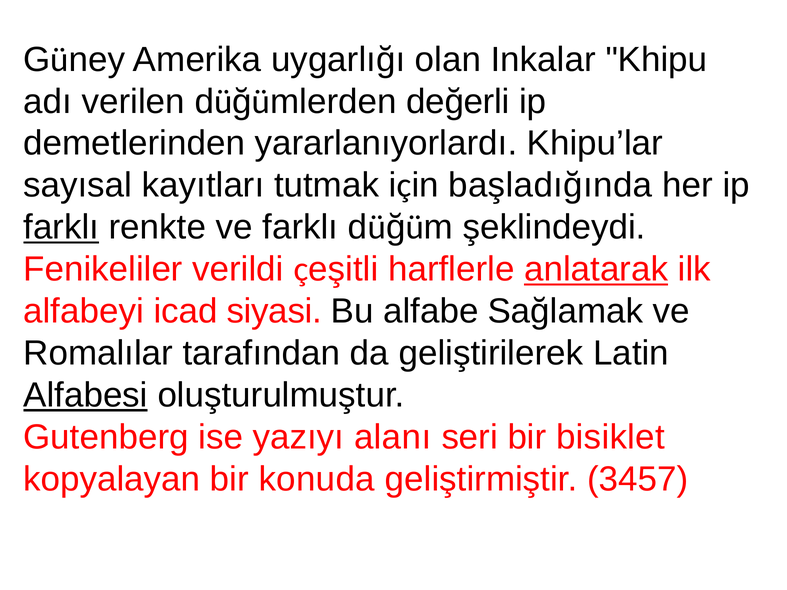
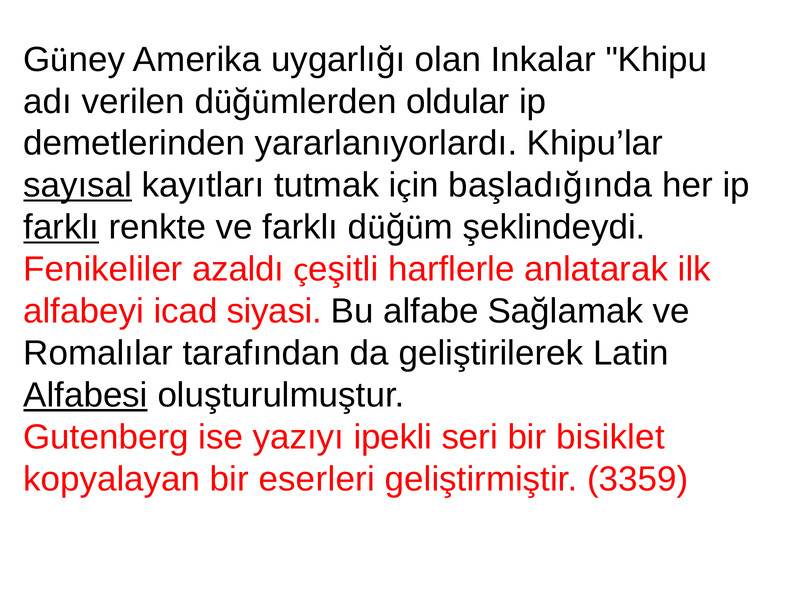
değerli: değerli -> oldular
sayısal underline: none -> present
verildi: verildi -> azaldı
anlatarak underline: present -> none
alanı: alanı -> ipekli
konuda: konuda -> eserleri
3457: 3457 -> 3359
